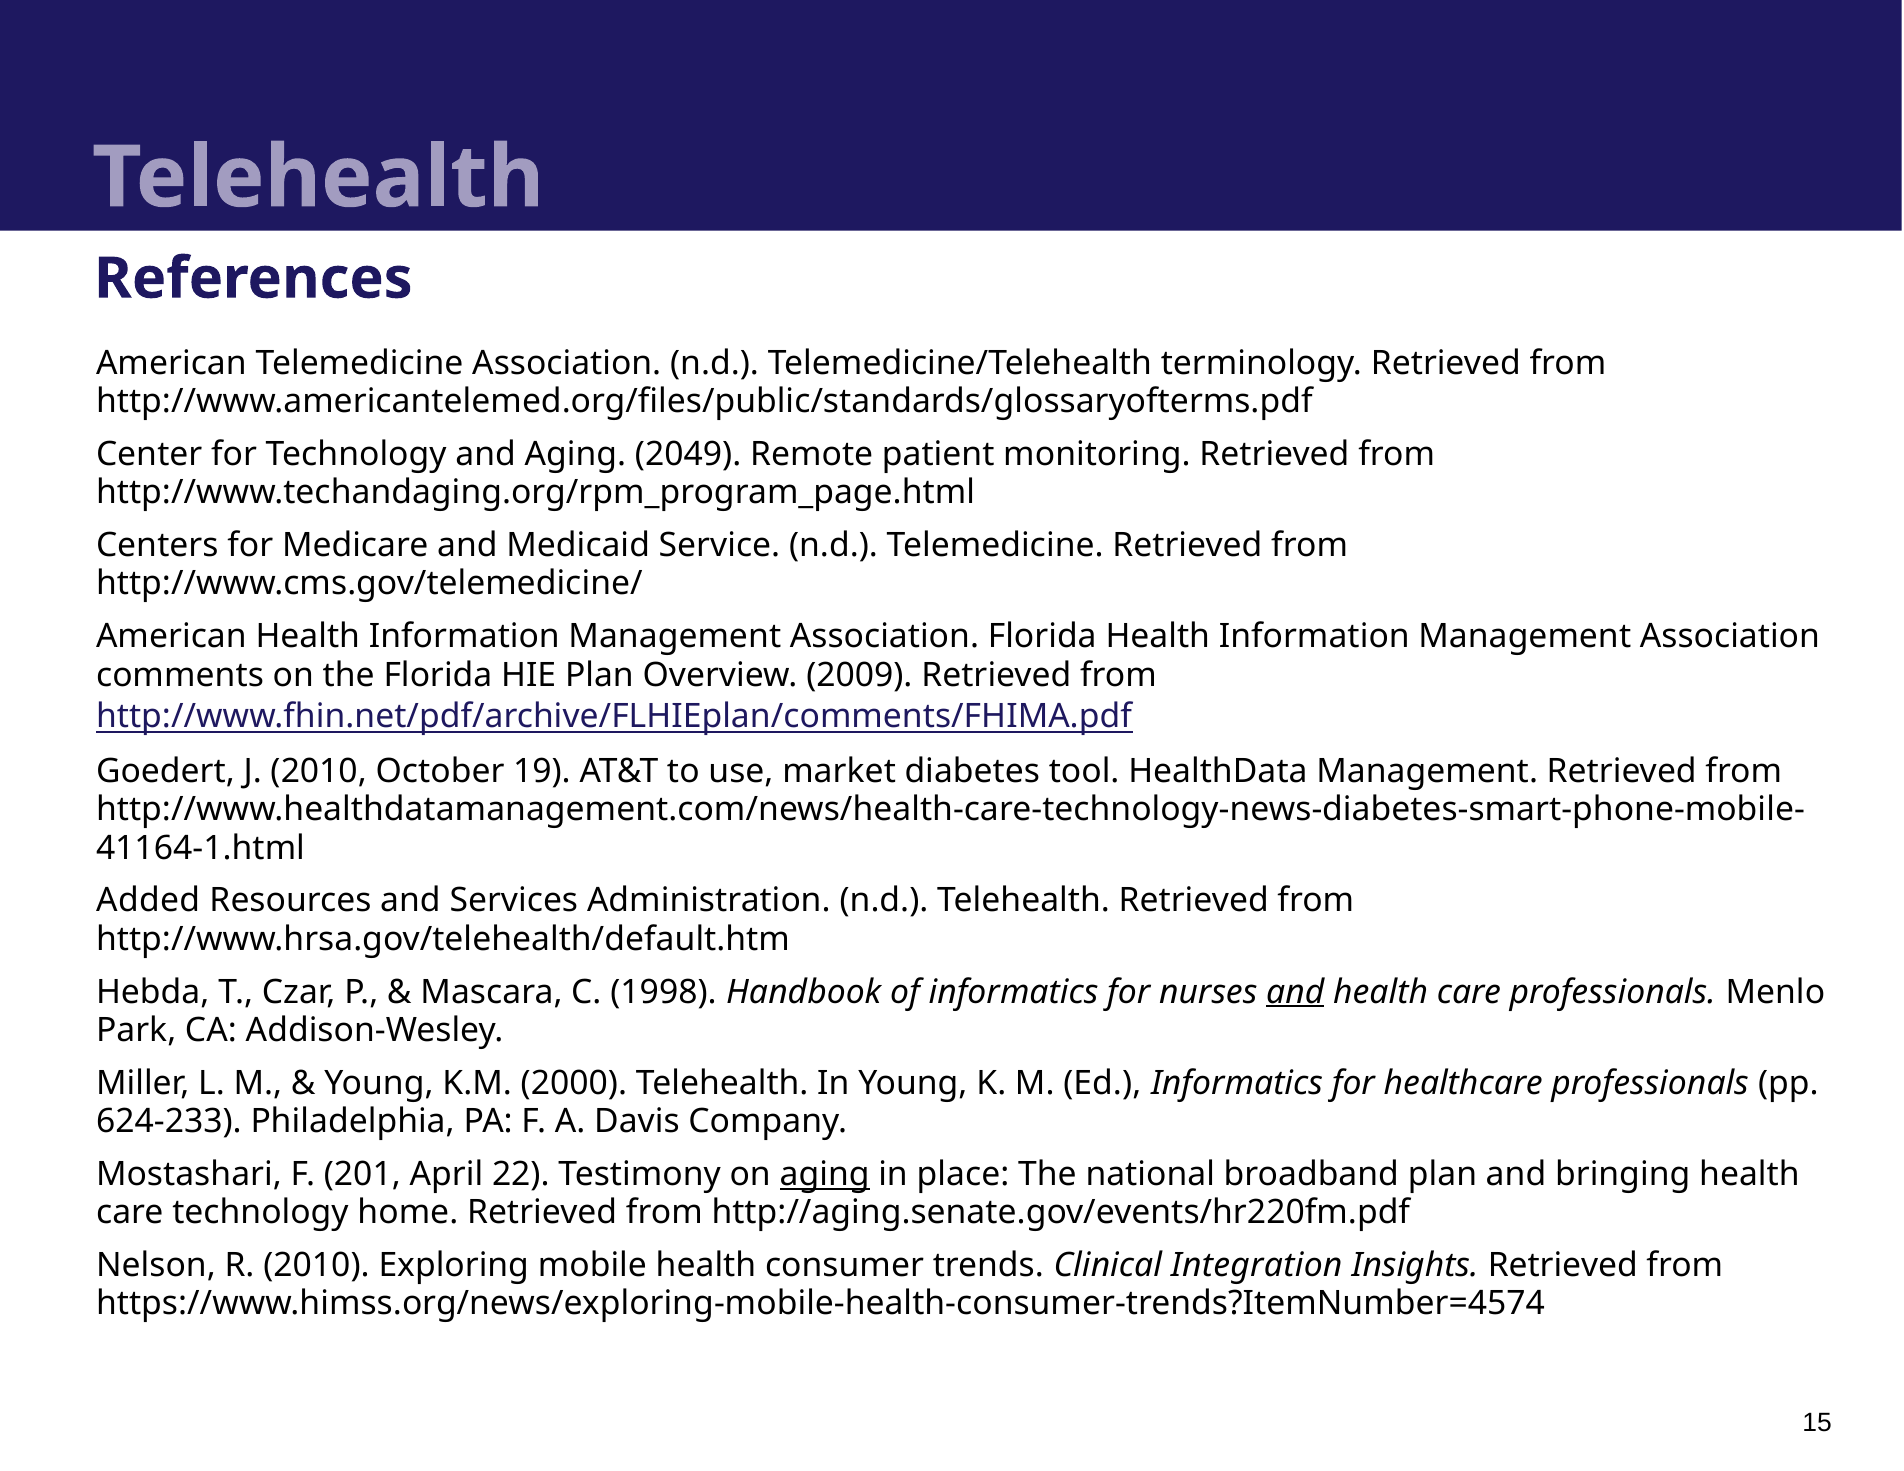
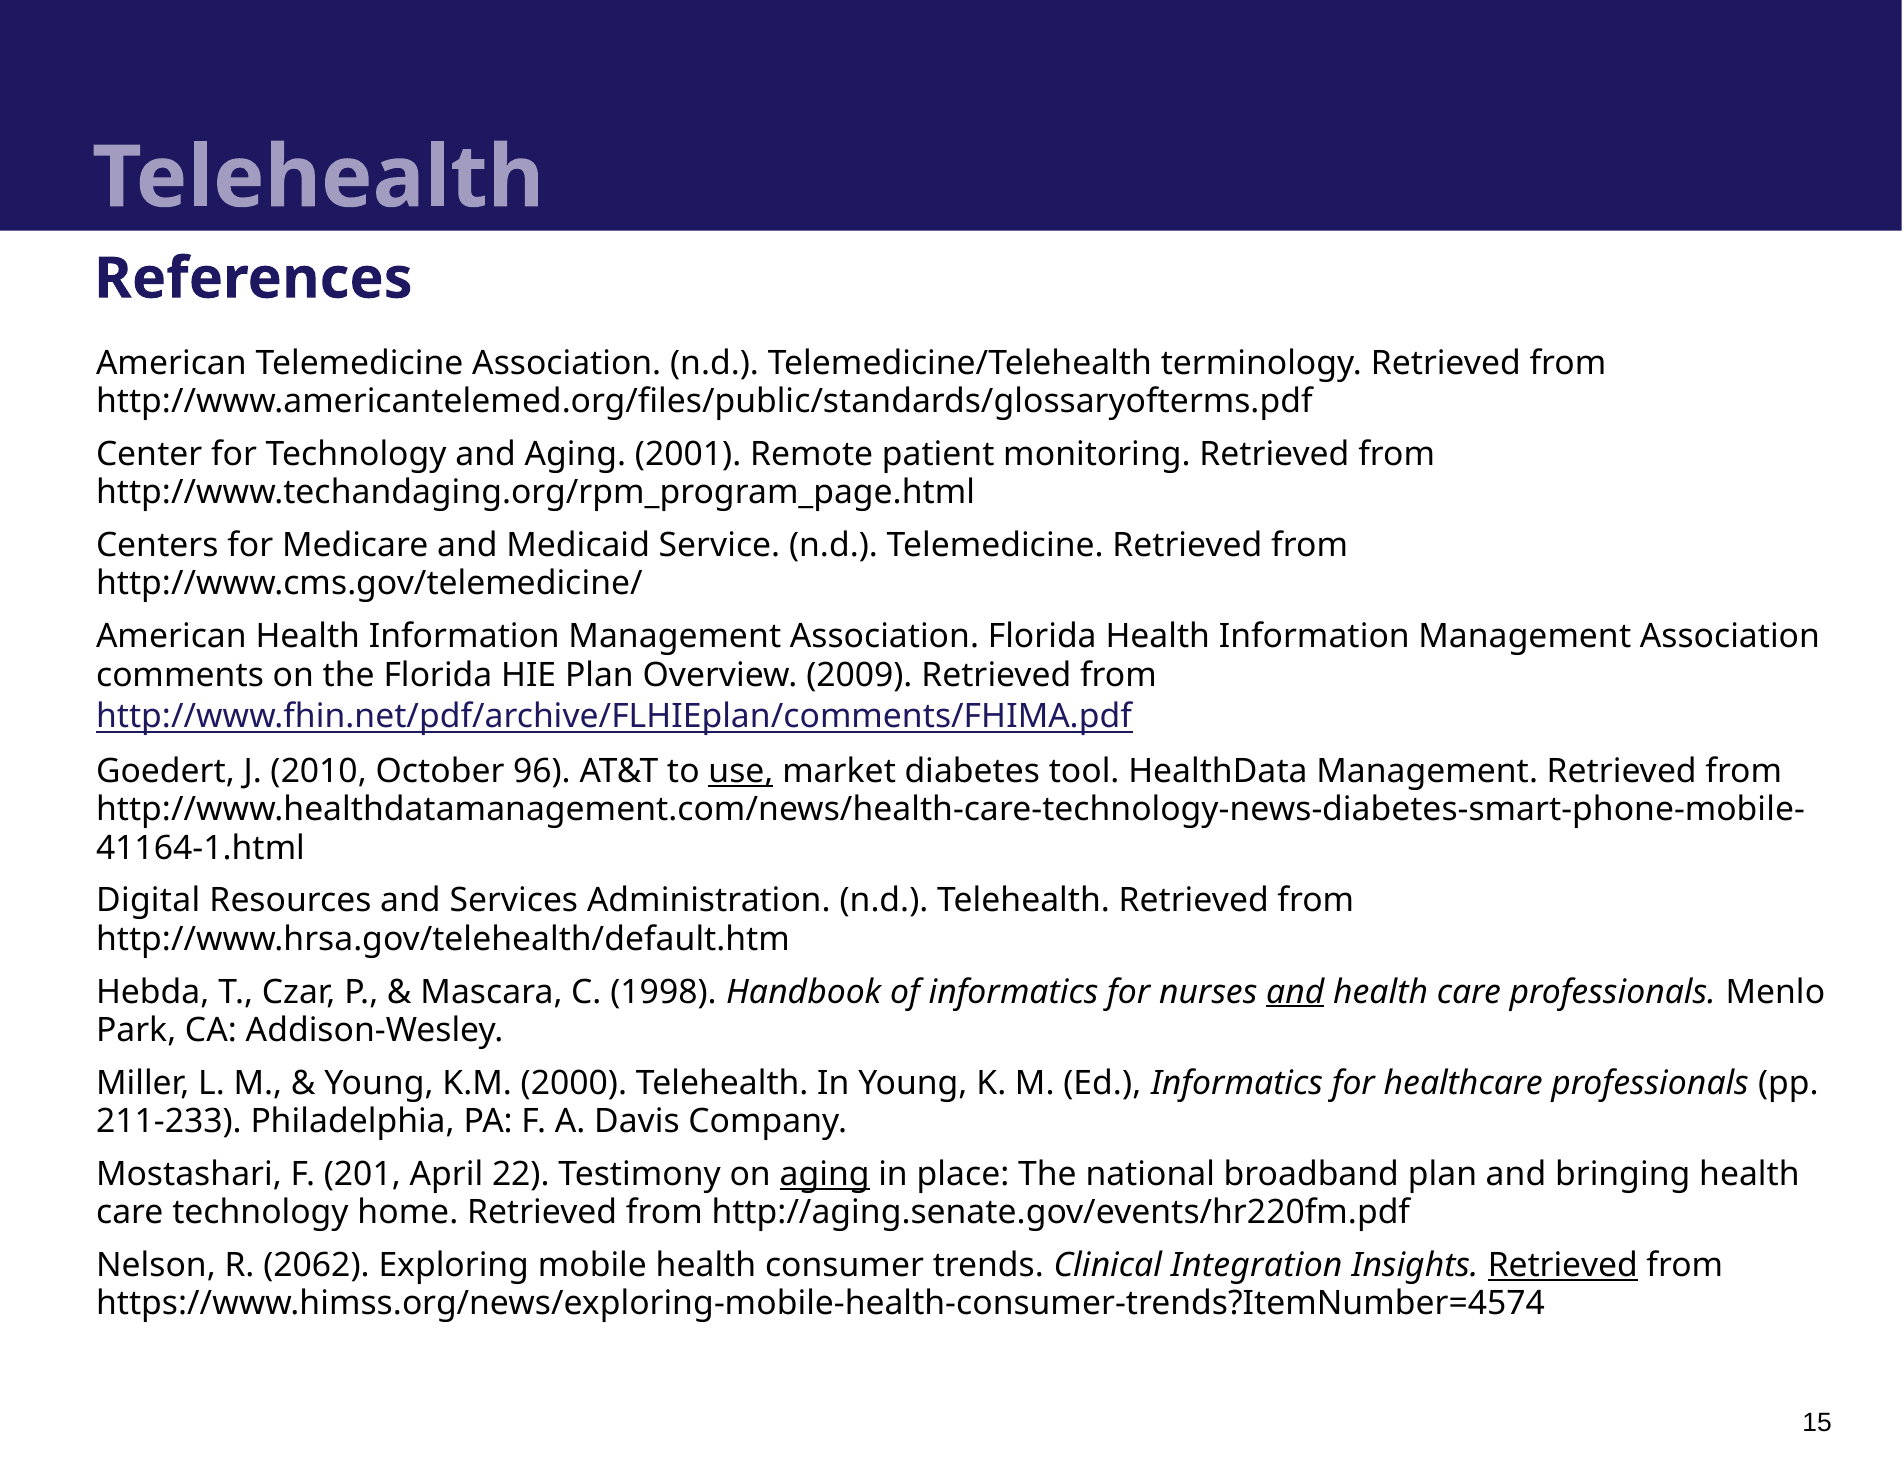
2049: 2049 -> 2001
19: 19 -> 96
use underline: none -> present
Added: Added -> Digital
624-233: 624-233 -> 211-233
R 2010: 2010 -> 2062
Retrieved at (1563, 1266) underline: none -> present
